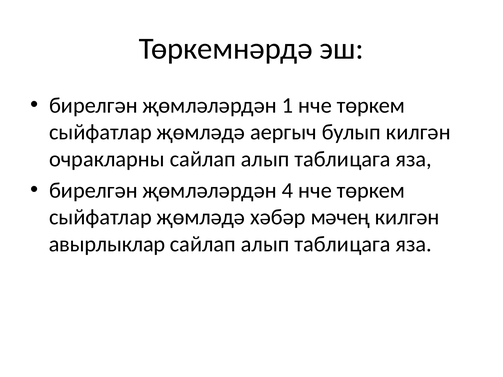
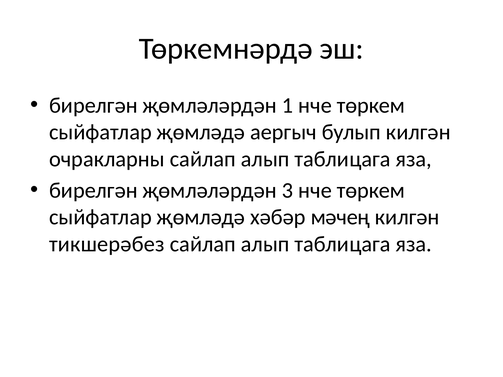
4: 4 -> 3
авырлыклар: авырлыклар -> тикшерәбез
